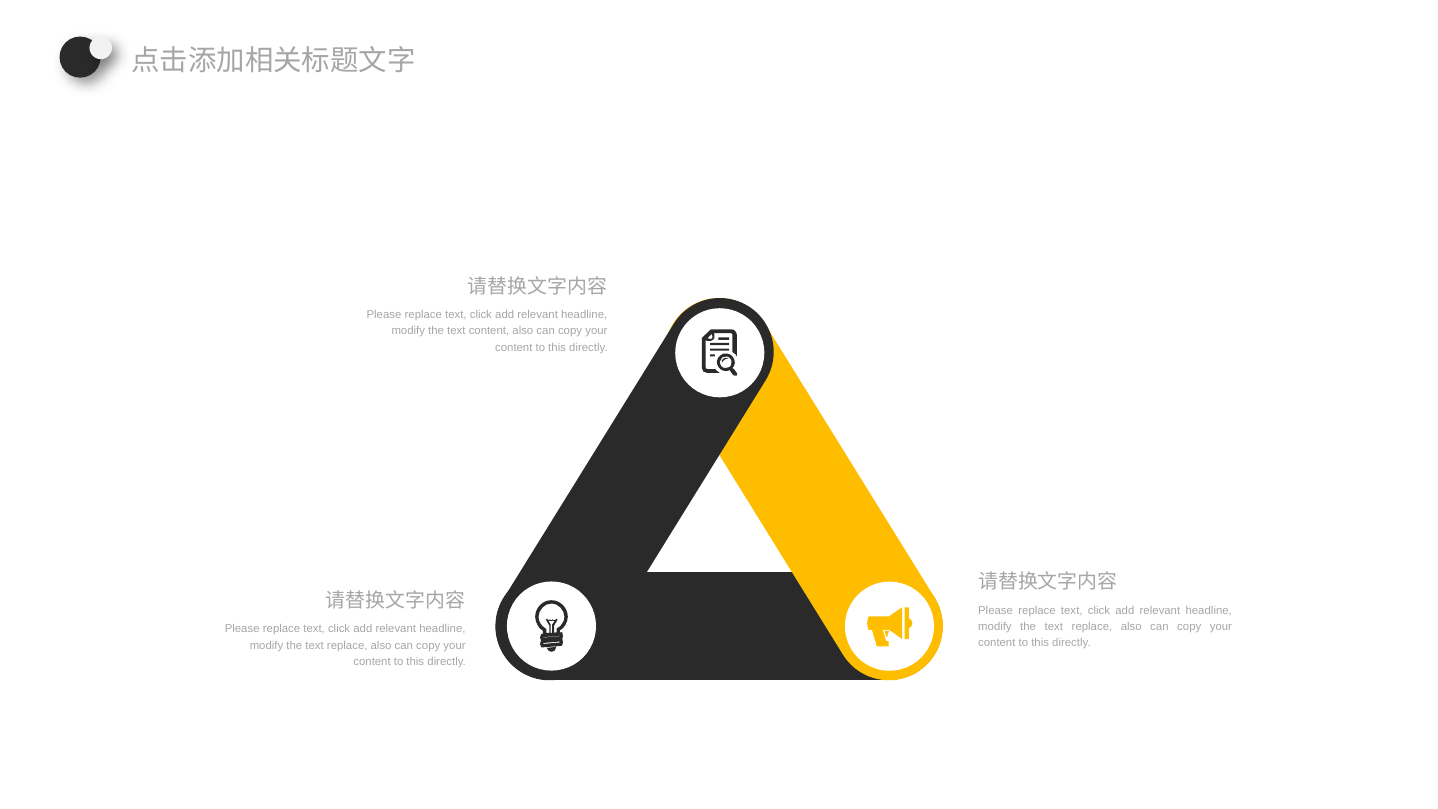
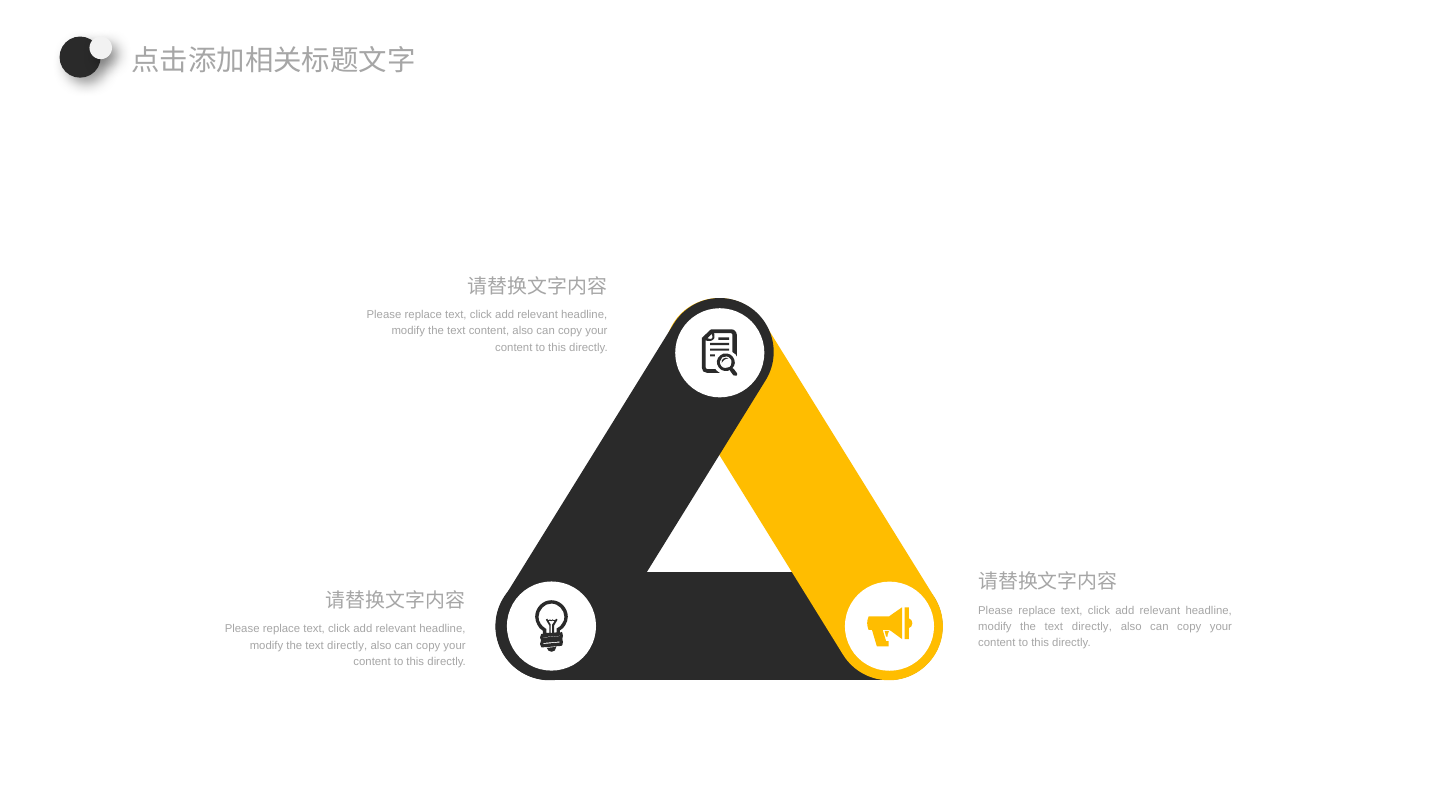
replace at (1092, 627): replace -> directly
replace at (347, 645): replace -> directly
